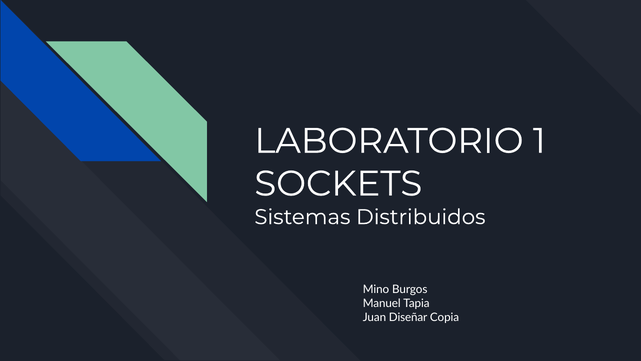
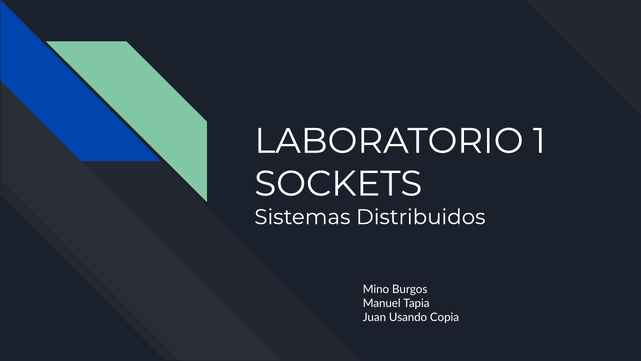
Diseñar: Diseñar -> Usando
